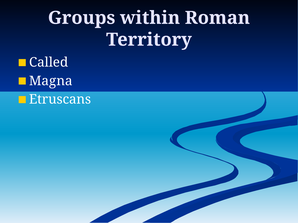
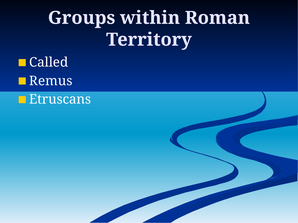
Magna: Magna -> Remus
